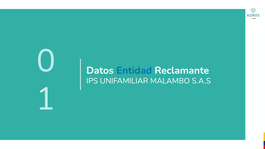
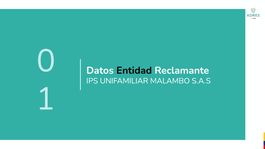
Entidad colour: blue -> black
